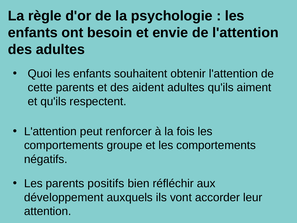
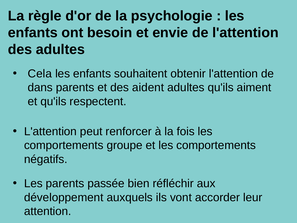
Quoi: Quoi -> Cela
cette: cette -> dans
positifs: positifs -> passée
